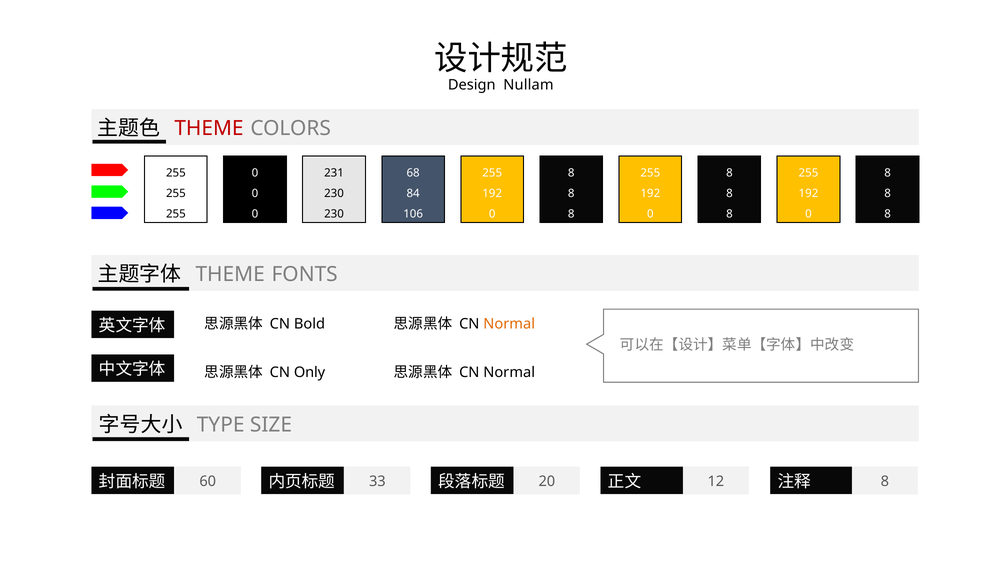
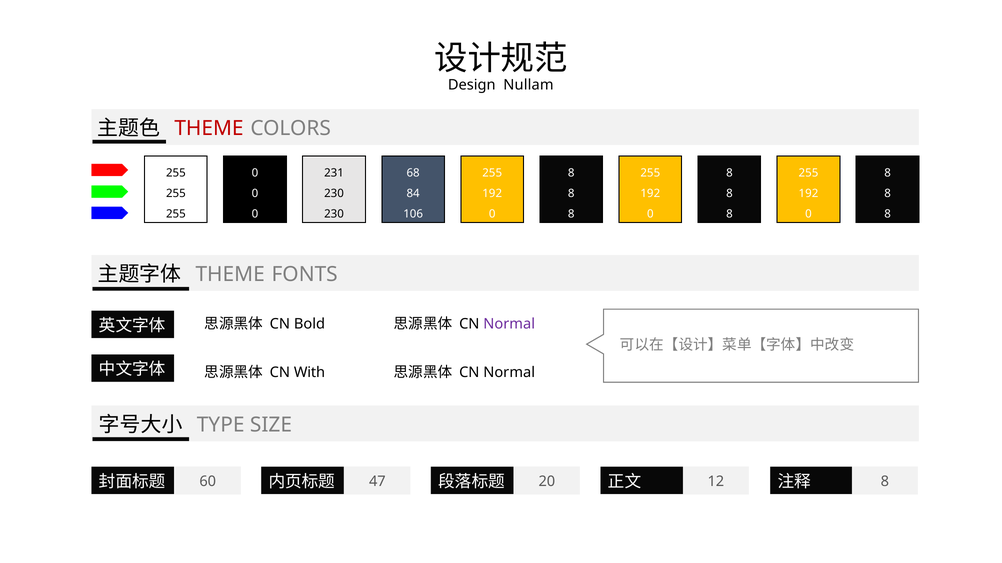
Normal at (509, 324) colour: orange -> purple
Only: Only -> With
33: 33 -> 47
